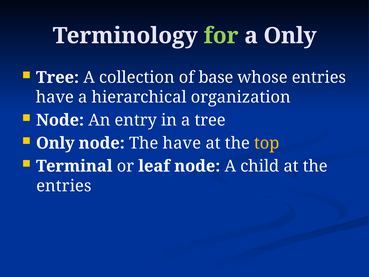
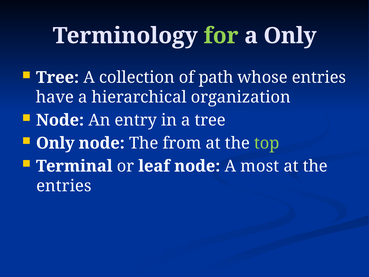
base: base -> path
The have: have -> from
top colour: yellow -> light green
child: child -> most
